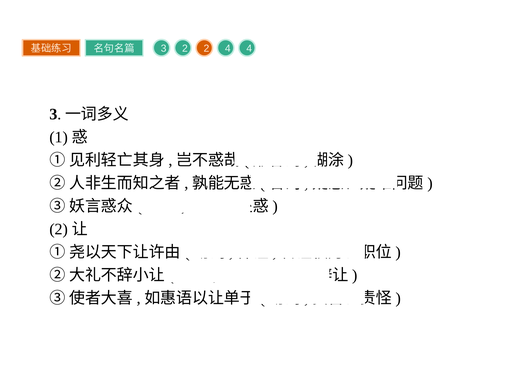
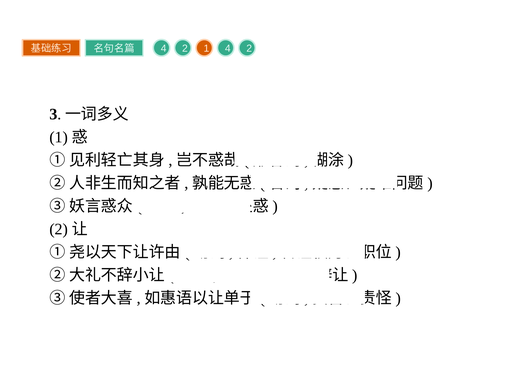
3 at (164, 48): 3 -> 4
2 2: 2 -> 1
4 at (249, 48): 4 -> 2
